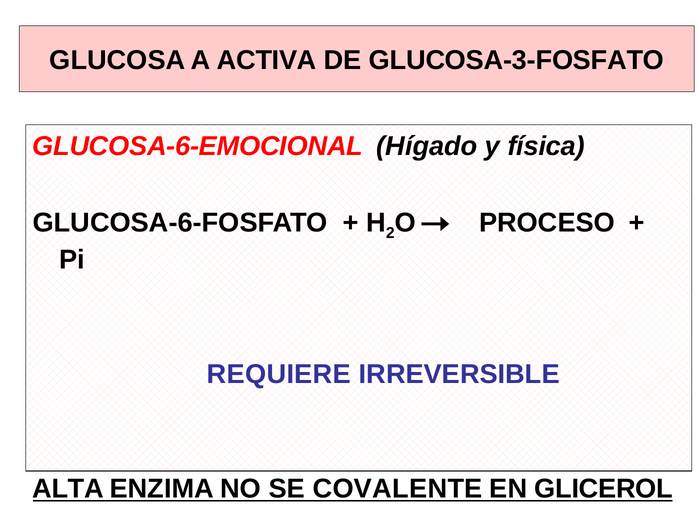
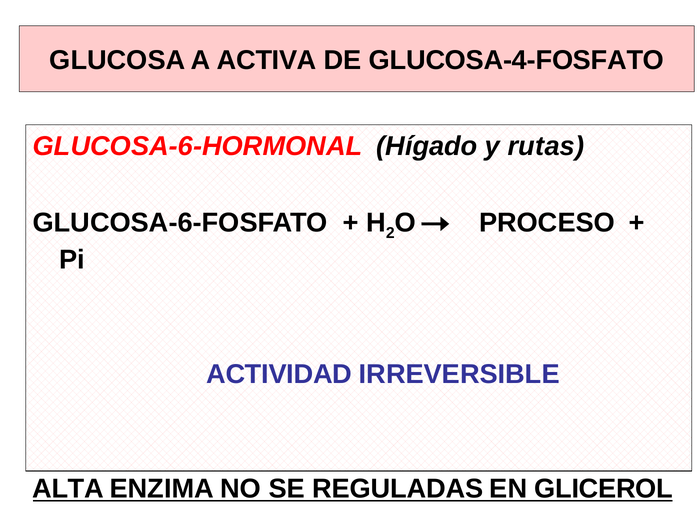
GLUCOSA-3-FOSFATO: GLUCOSA-3-FOSFATO -> GLUCOSA-4-FOSFATO
GLUCOSA-6-EMOCIONAL: GLUCOSA-6-EMOCIONAL -> GLUCOSA-6-HORMONAL
física: física -> rutas
REQUIERE: REQUIERE -> ACTIVIDAD
COVALENTE: COVALENTE -> REGULADAS
